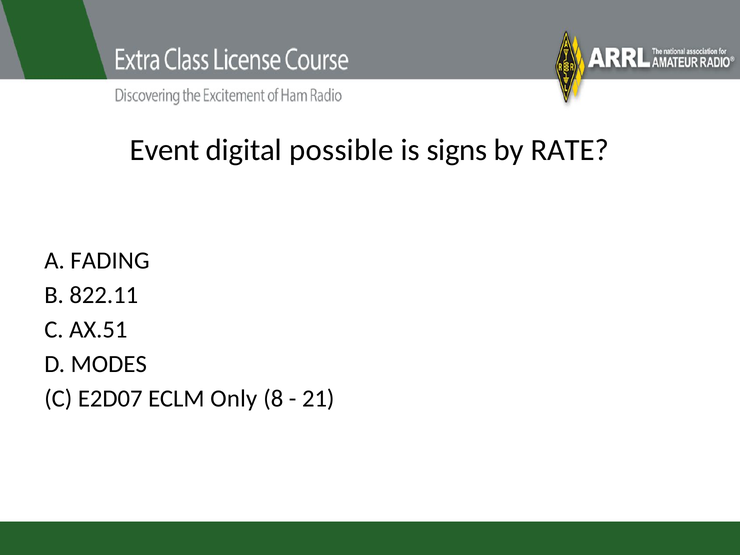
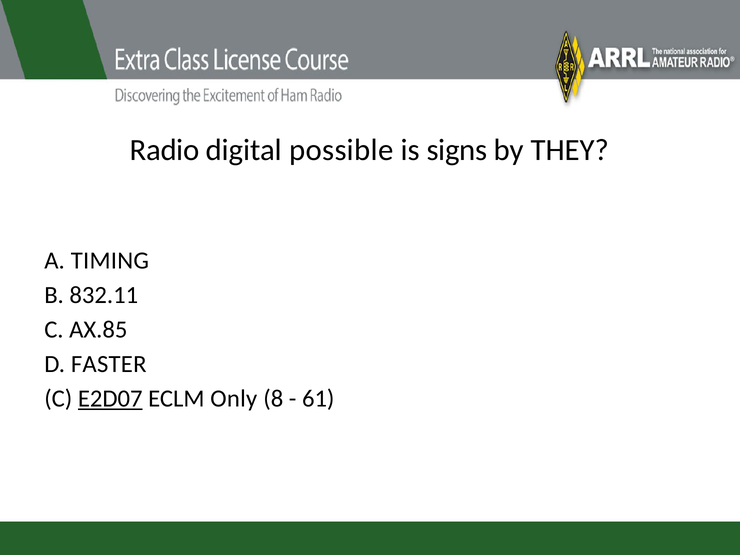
Event: Event -> Radio
RATE: RATE -> THEY
FADING: FADING -> TIMING
822.11: 822.11 -> 832.11
AX.51: AX.51 -> AX.85
MODES: MODES -> FASTER
E2D07 underline: none -> present
21: 21 -> 61
